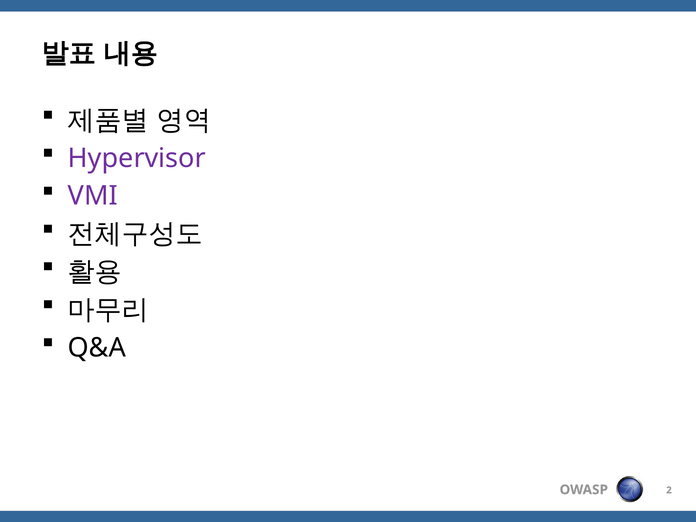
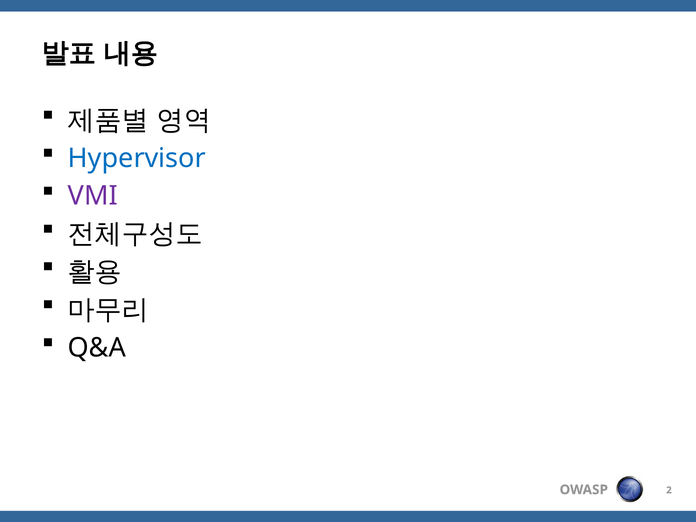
Hypervisor colour: purple -> blue
